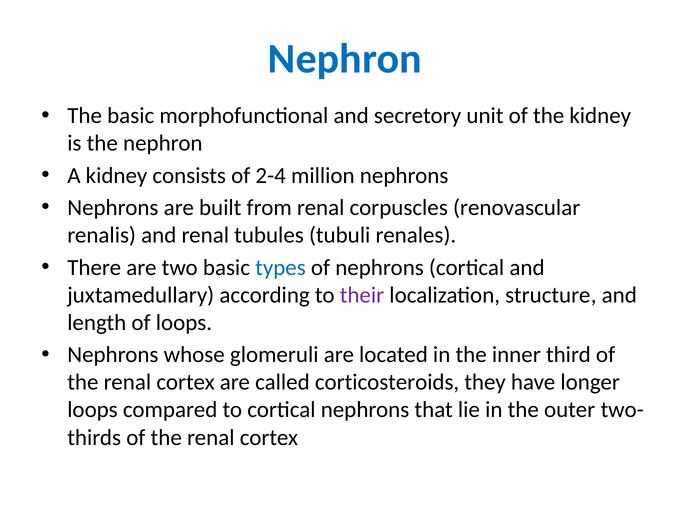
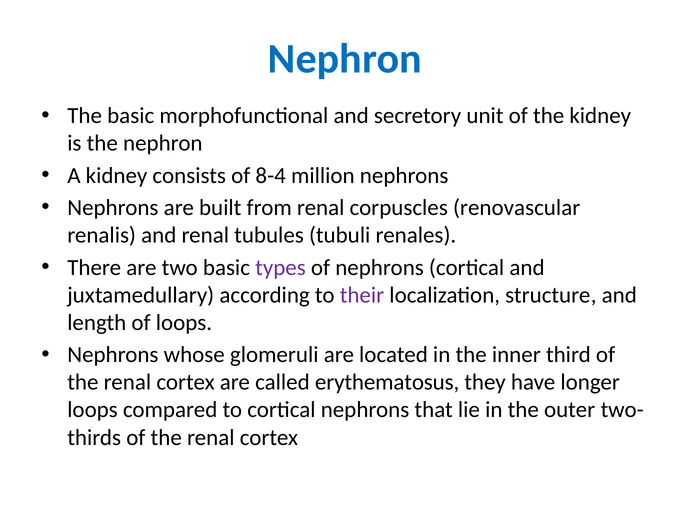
2-4: 2-4 -> 8-4
types colour: blue -> purple
corticosteroids: corticosteroids -> erythematosus
